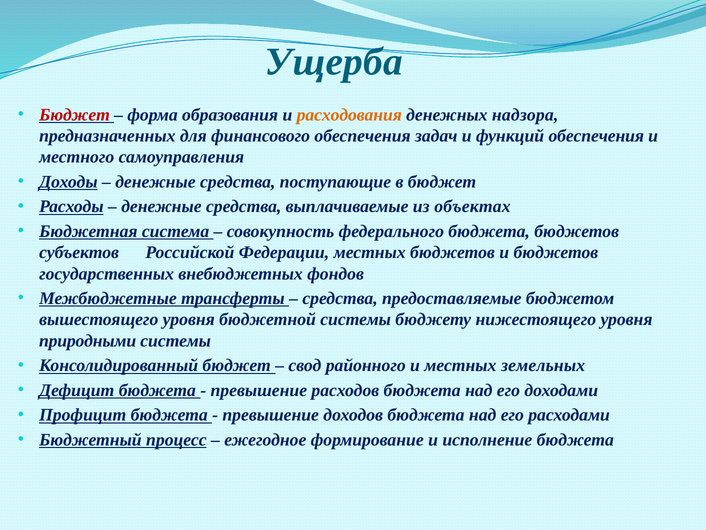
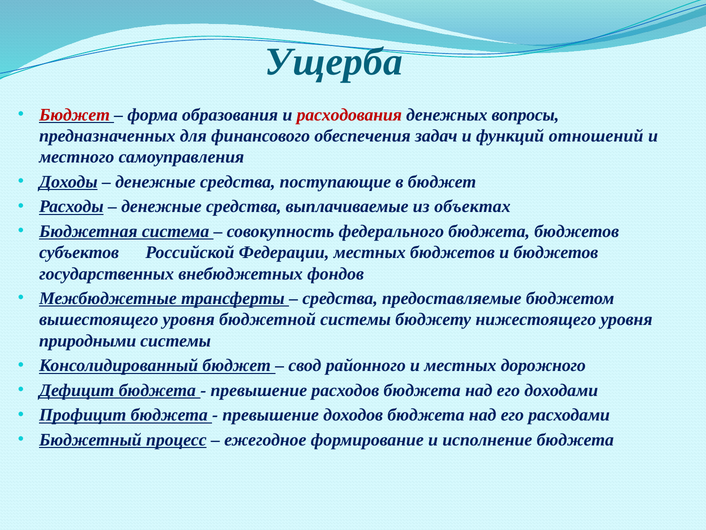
расходования colour: orange -> red
надзора: надзора -> вопросы
функций обеспечения: обеспечения -> отношений
земельных: земельных -> дорожного
